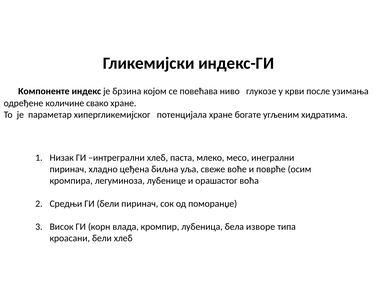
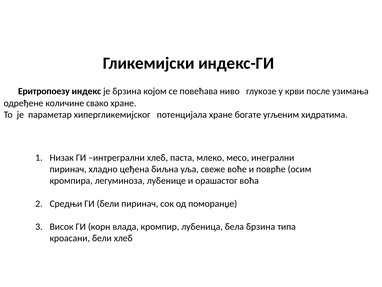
Компоненте: Компоненте -> Еритропоезу
бела изворе: изворе -> брзина
